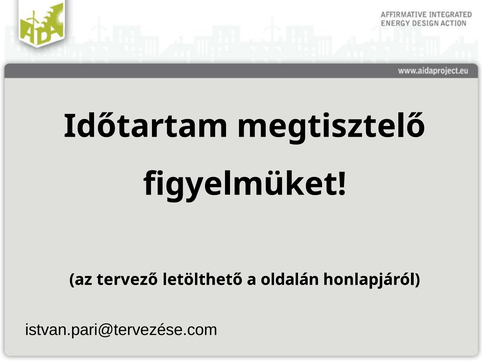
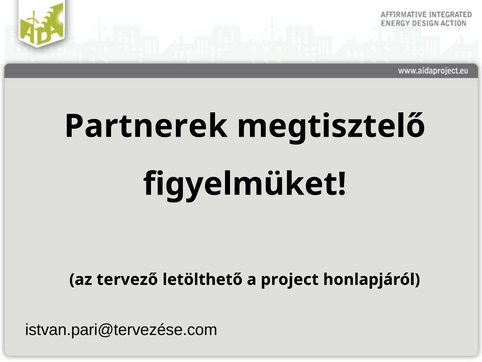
Időtartam: Időtartam -> Partnerek
oldalán: oldalán -> project
